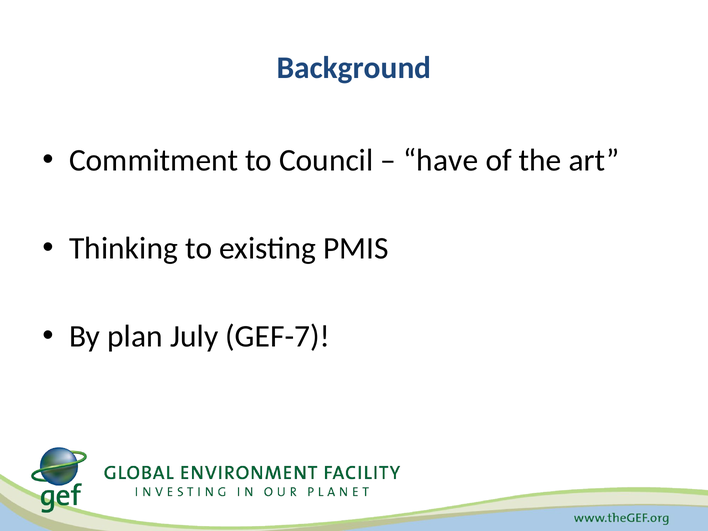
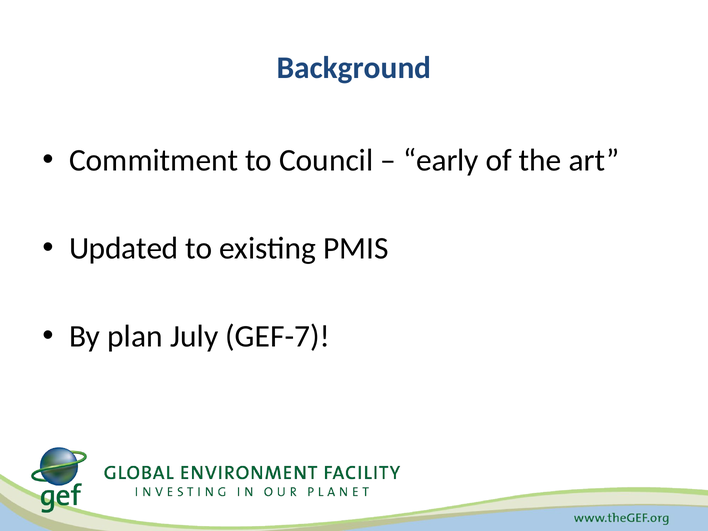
have: have -> early
Thinking: Thinking -> Updated
